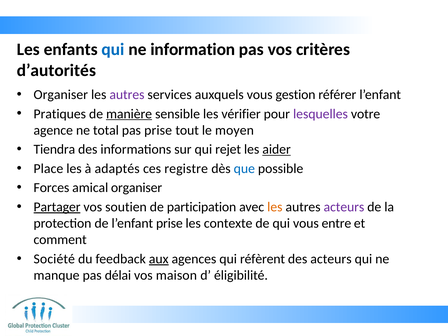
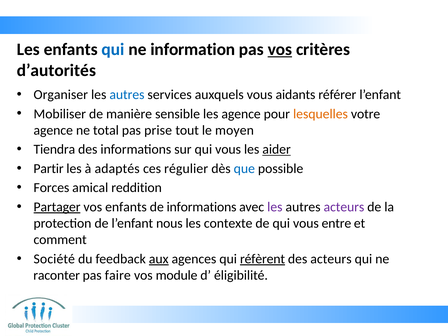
vos at (280, 49) underline: none -> present
autres at (127, 95) colour: purple -> blue
gestion: gestion -> aidants
Pratiques: Pratiques -> Mobiliser
manière underline: present -> none
les vérifier: vérifier -> agence
lesquelles colour: purple -> orange
sur qui rejet: rejet -> vous
Place: Place -> Partir
registre: registre -> régulier
amical organiser: organiser -> reddition
vos soutien: soutien -> enfants
de participation: participation -> informations
les at (275, 207) colour: orange -> purple
l’enfant prise: prise -> nous
réfèrent underline: none -> present
manque: manque -> raconter
délai: délai -> faire
maison: maison -> module
